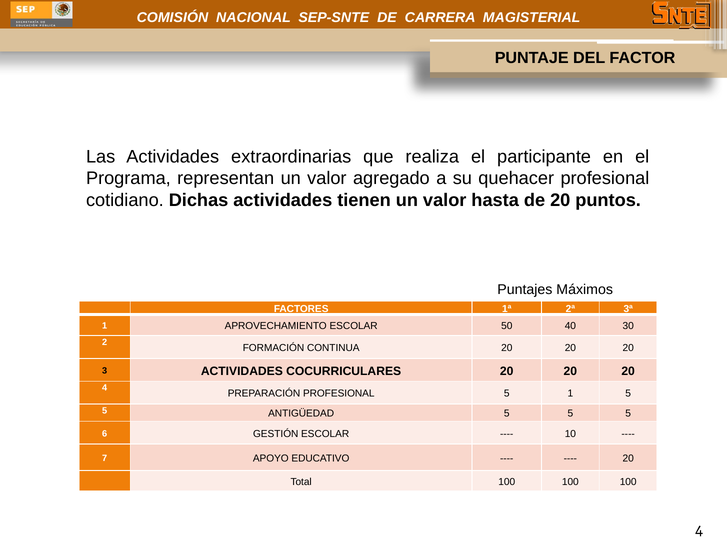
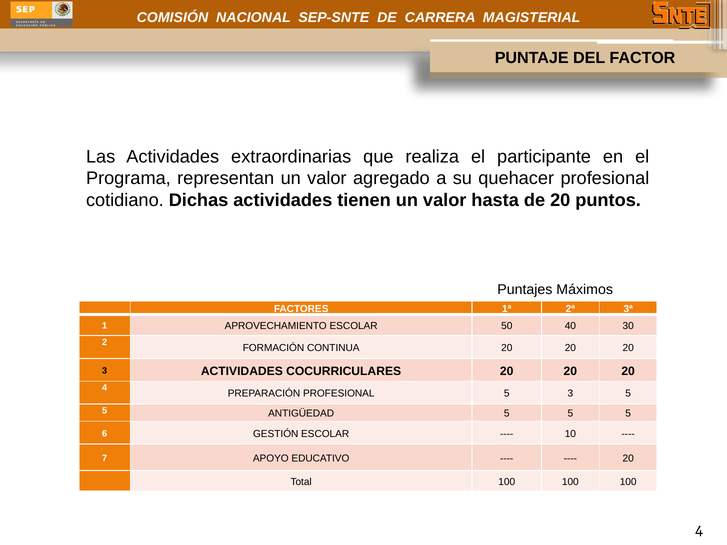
5 1: 1 -> 3
